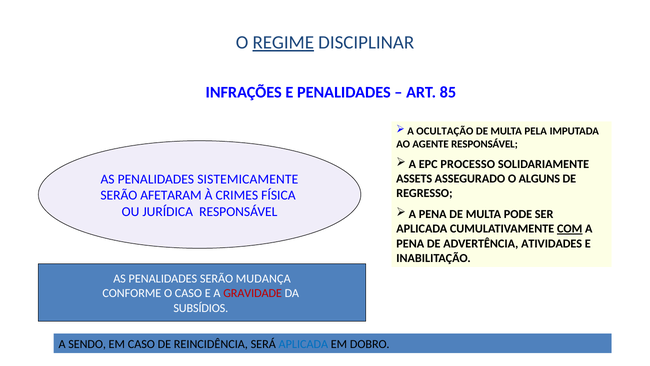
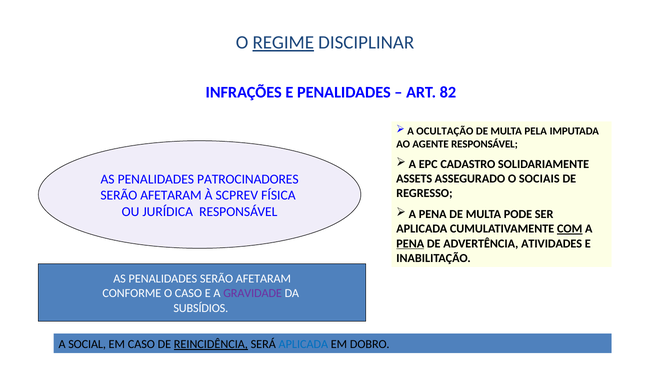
85: 85 -> 82
PROCESSO: PROCESSO -> CADASTRO
SISTEMICAMENTE: SISTEMICAMENTE -> PATROCINADORES
ALGUNS: ALGUNS -> SOCIAIS
CRIMES: CRIMES -> SCPREV
PENA at (410, 243) underline: none -> present
PENALIDADES SERÃO MUDANÇA: MUDANÇA -> AFETARAM
GRAVIDADE colour: red -> purple
SENDO: SENDO -> SOCIAL
REINCIDÊNCIA underline: none -> present
